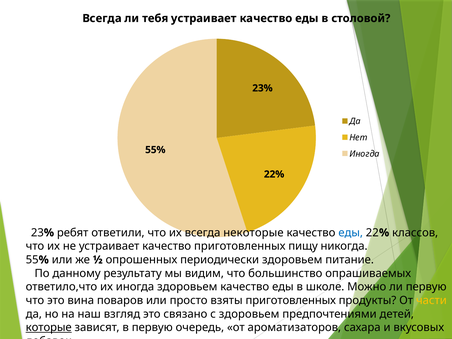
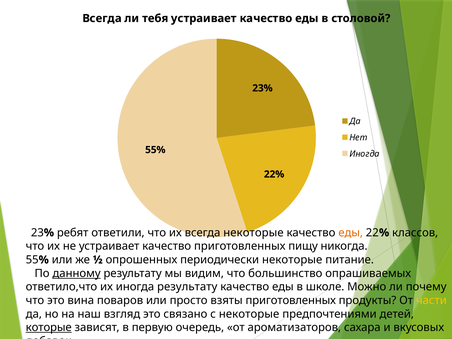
еды at (351, 233) colour: blue -> orange
периодически здоровьем: здоровьем -> некоторые
данному underline: none -> present
иногда здоровьем: здоровьем -> результату
ли первую: первую -> почему
с здоровьем: здоровьем -> некоторые
